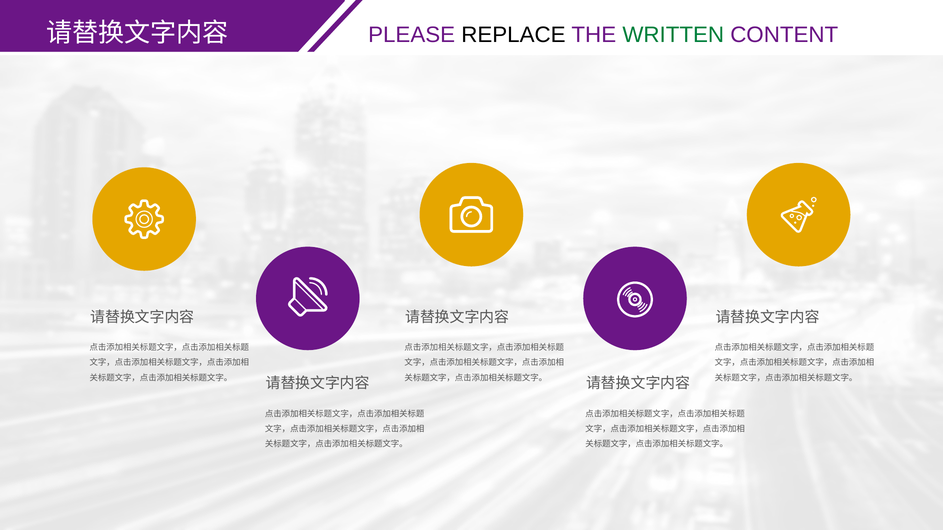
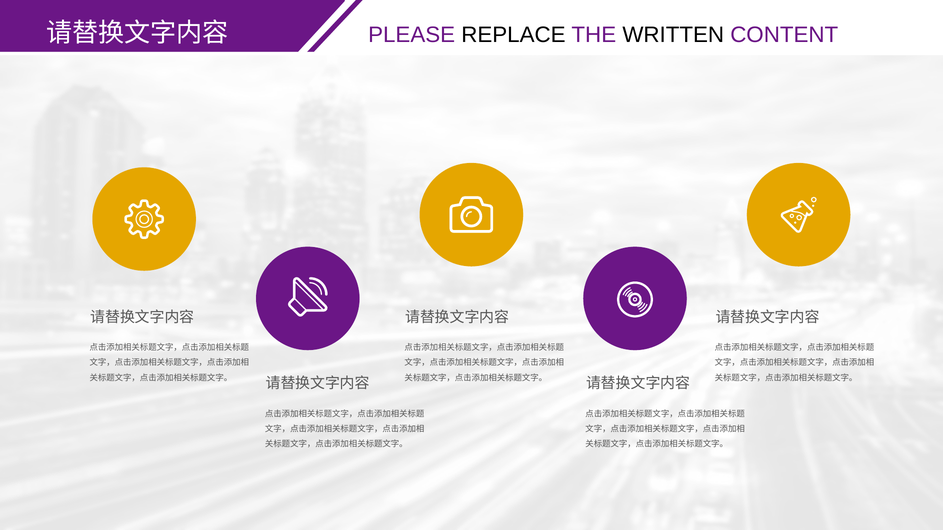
WRITTEN colour: green -> black
